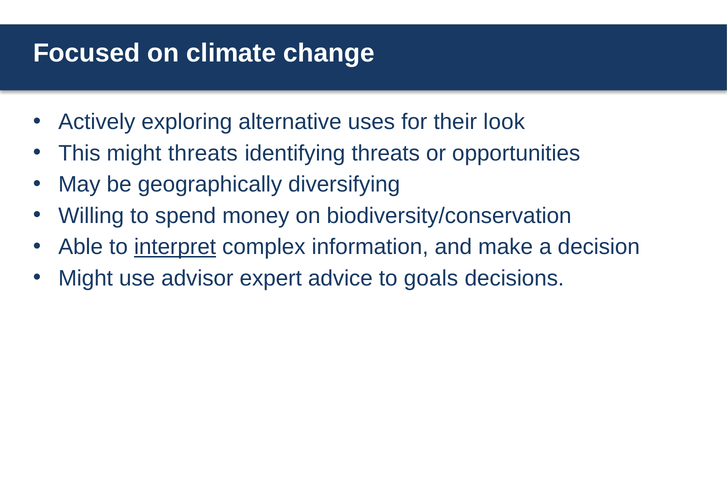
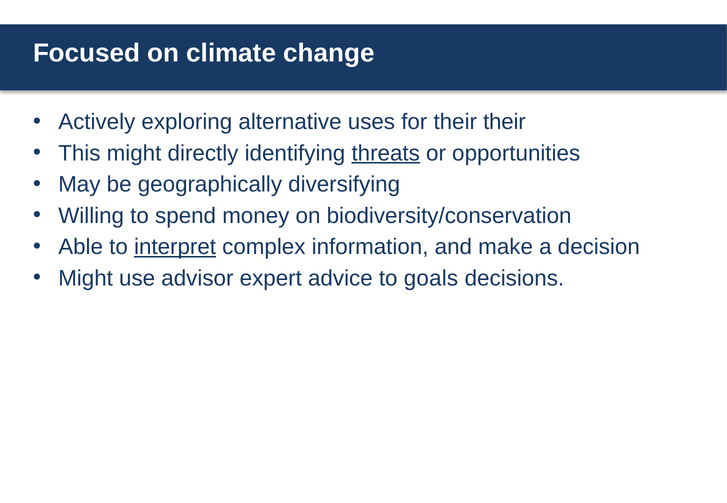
their look: look -> their
might threats: threats -> directly
threats at (386, 153) underline: none -> present
